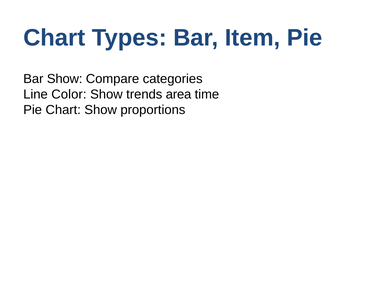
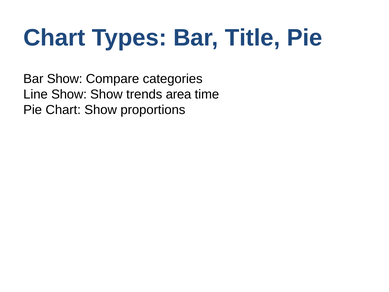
Item: Item -> Title
Line Color: Color -> Show
